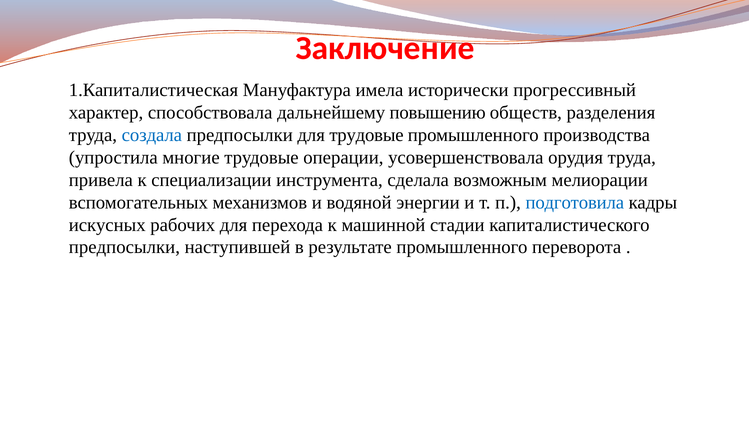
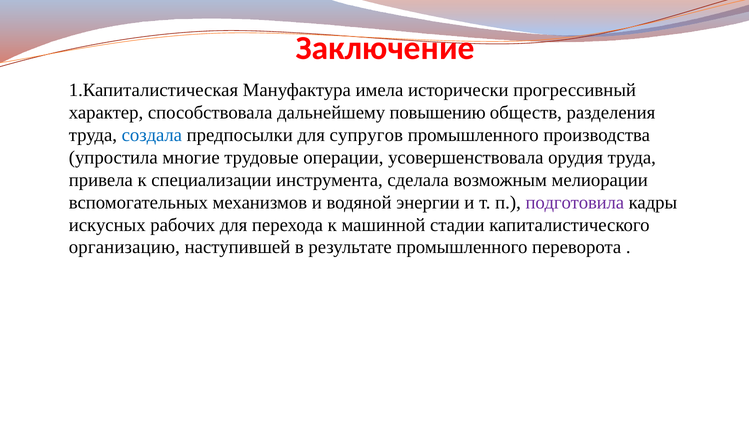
для трудовые: трудовые -> супругов
подготовила colour: blue -> purple
предпосылки at (124, 247): предпосылки -> организацию
